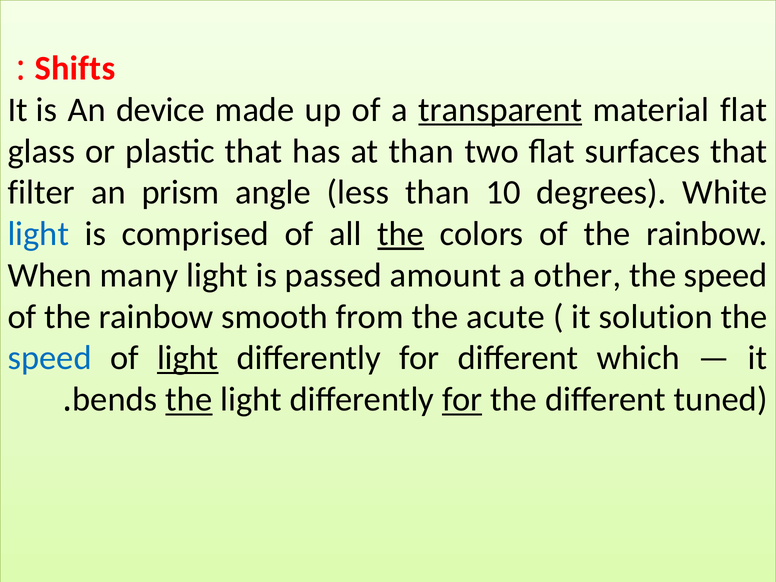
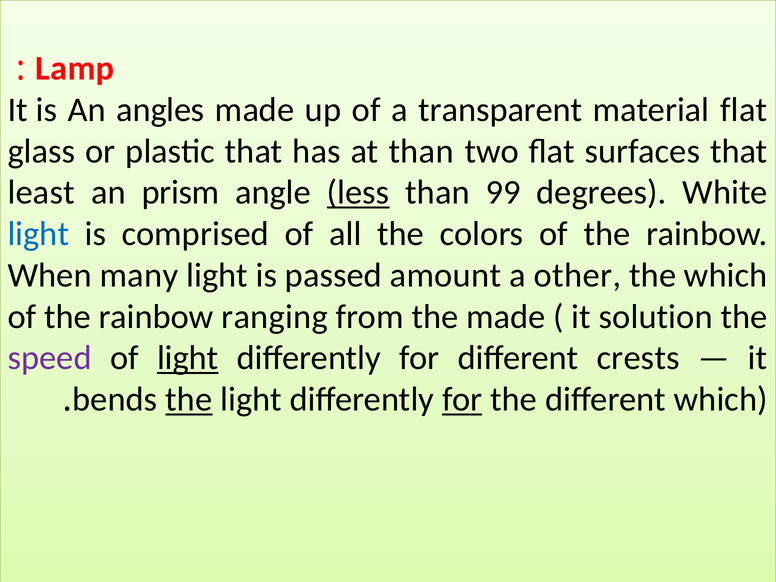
Shifts: Shifts -> Lamp
device: device -> angles
transparent underline: present -> none
filter: filter -> least
less underline: none -> present
10: 10 -> 99
the at (401, 234) underline: present -> none
speed at (726, 275): speed -> which
smooth: smooth -> ranging
the acute: acute -> made
speed at (50, 358) colour: blue -> purple
which: which -> crests
different tuned: tuned -> which
